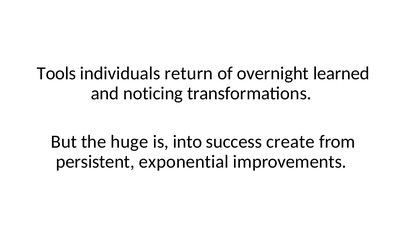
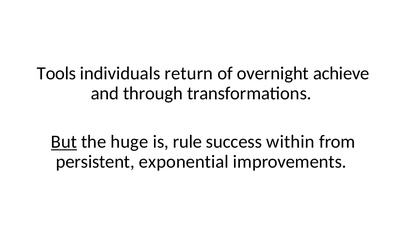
learned: learned -> achieve
noticing: noticing -> through
But underline: none -> present
into: into -> rule
create: create -> within
